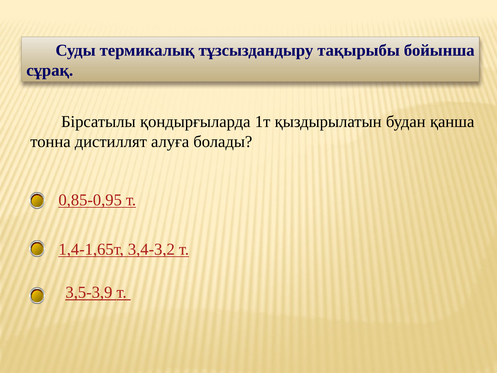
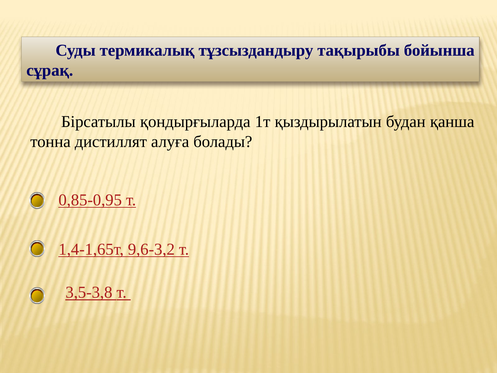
3,4-3,2: 3,4-3,2 -> 9,6-3,2
3,5-3,9: 3,5-3,9 -> 3,5-3,8
